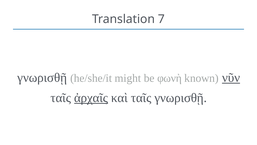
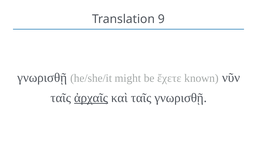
7: 7 -> 9
φωνὴ: φωνὴ -> ἔχετε
νῦν underline: present -> none
